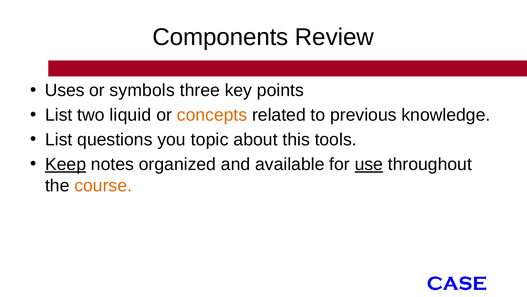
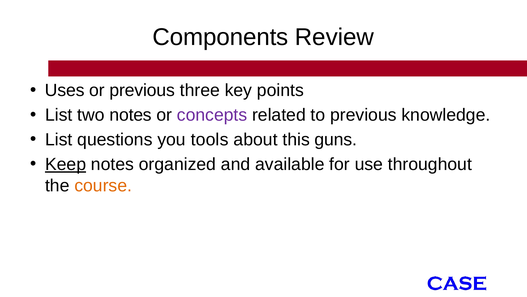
or symbols: symbols -> previous
two liquid: liquid -> notes
concepts colour: orange -> purple
topic: topic -> tools
tools: tools -> guns
use underline: present -> none
